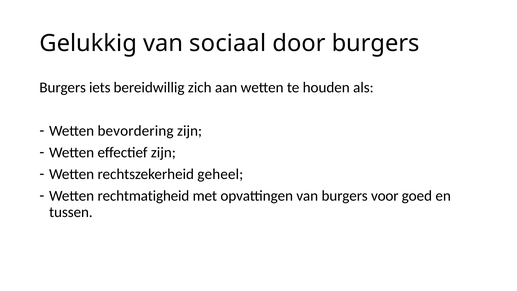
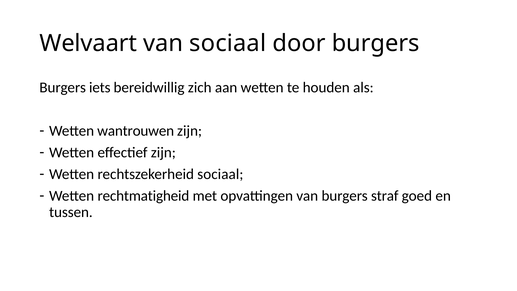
Gelukkig: Gelukkig -> Welvaart
bevordering: bevordering -> wantrouwen
rechtszekerheid geheel: geheel -> sociaal
voor: voor -> straf
